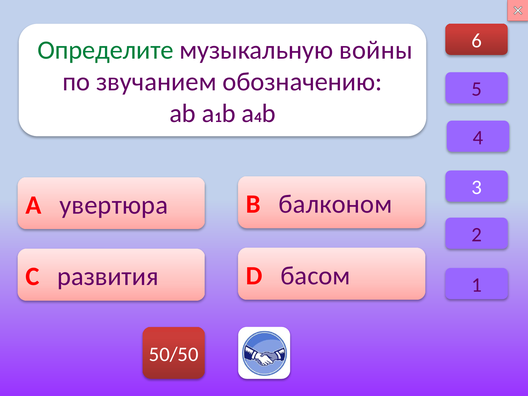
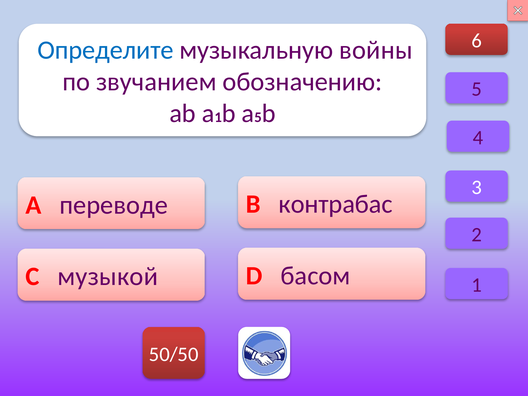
Определите colour: green -> blue
4 at (258, 117): 4 -> 5
балконом: балконом -> контрабас
увертюра: увертюра -> переводе
развития: развития -> музыкой
